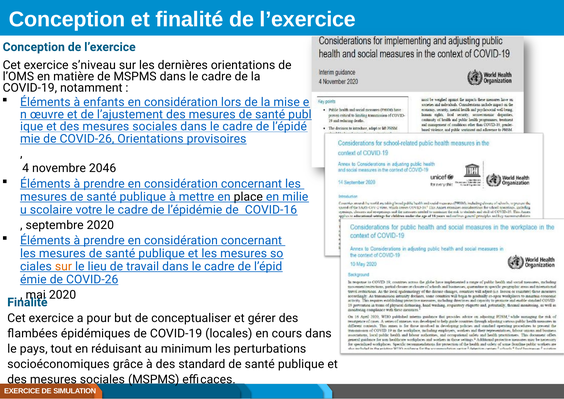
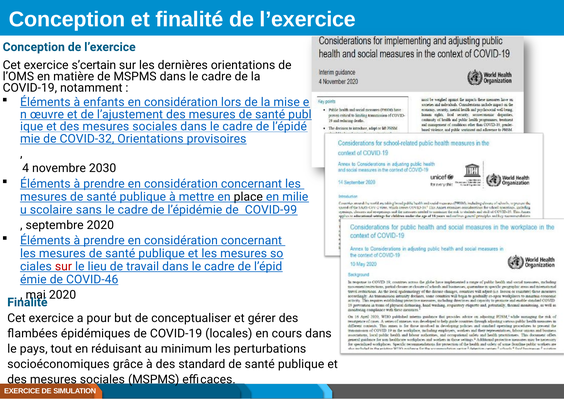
s’niveau: s’niveau -> s’certain
COVID-26 at (87, 139): COVID-26 -> COVID-32
2046: 2046 -> 2030
votre: votre -> sans
COVID-16: COVID-16 -> COVID-99
sur at (63, 267) colour: orange -> red
COVID-26 at (92, 280): COVID-26 -> COVID-46
